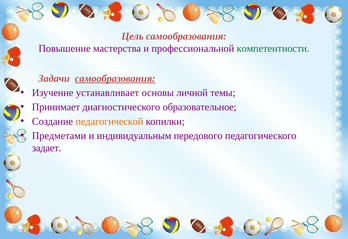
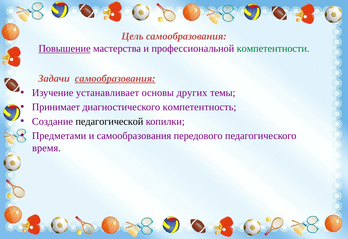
Повышение underline: none -> present
личной: личной -> других
образовательное: образовательное -> компетентность
педагогической colour: orange -> black
и индивидуальным: индивидуальным -> самообразования
задает: задает -> время
